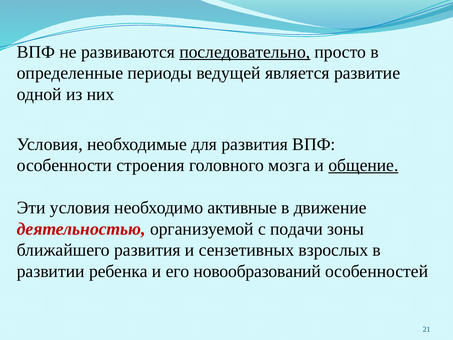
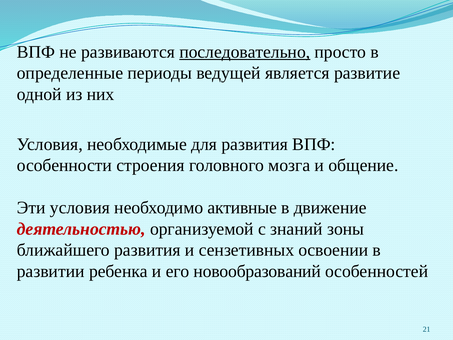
общение underline: present -> none
подачи: подачи -> знаний
взрослых: взрослых -> освоении
